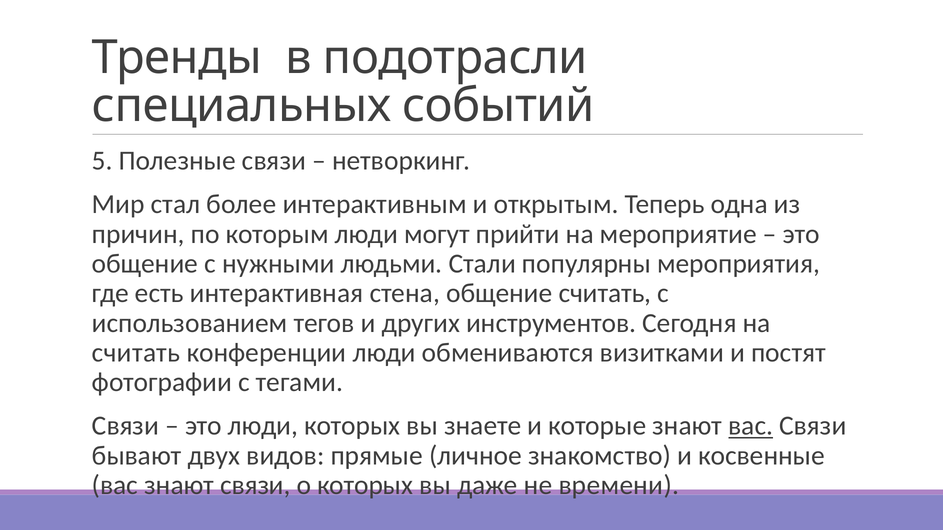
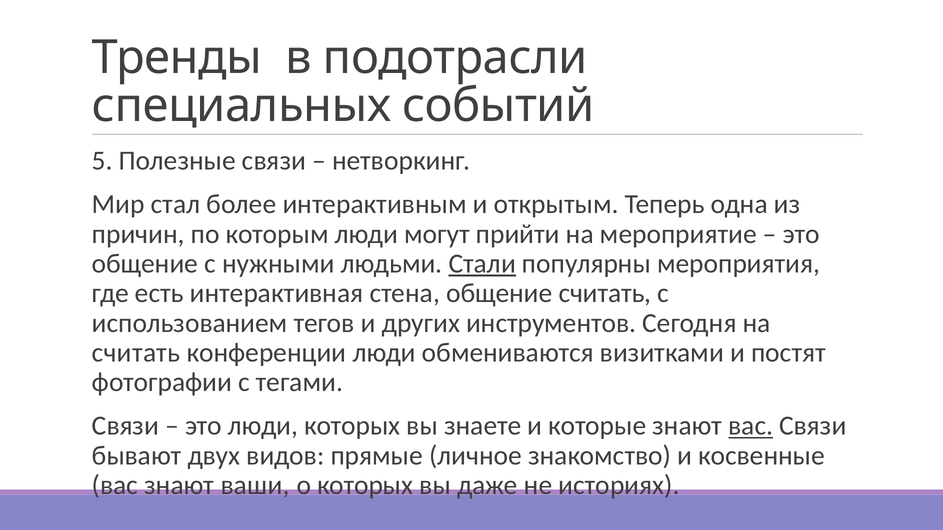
Стали underline: none -> present
знают связи: связи -> ваши
времени: времени -> историях
